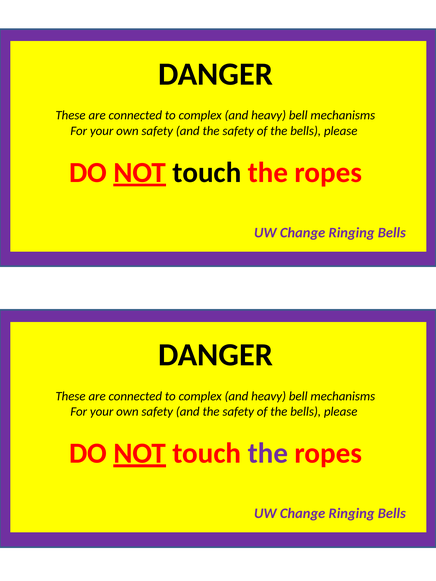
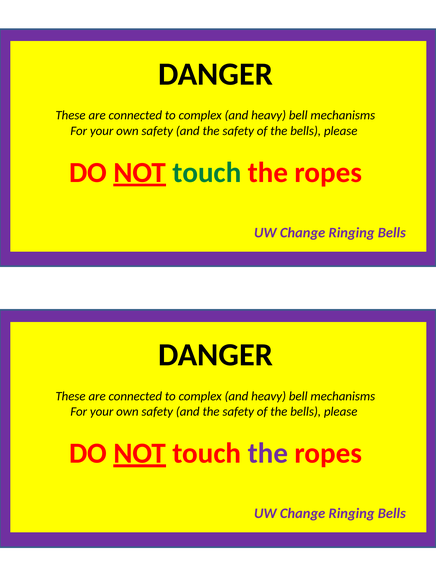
touch at (207, 173) colour: black -> green
